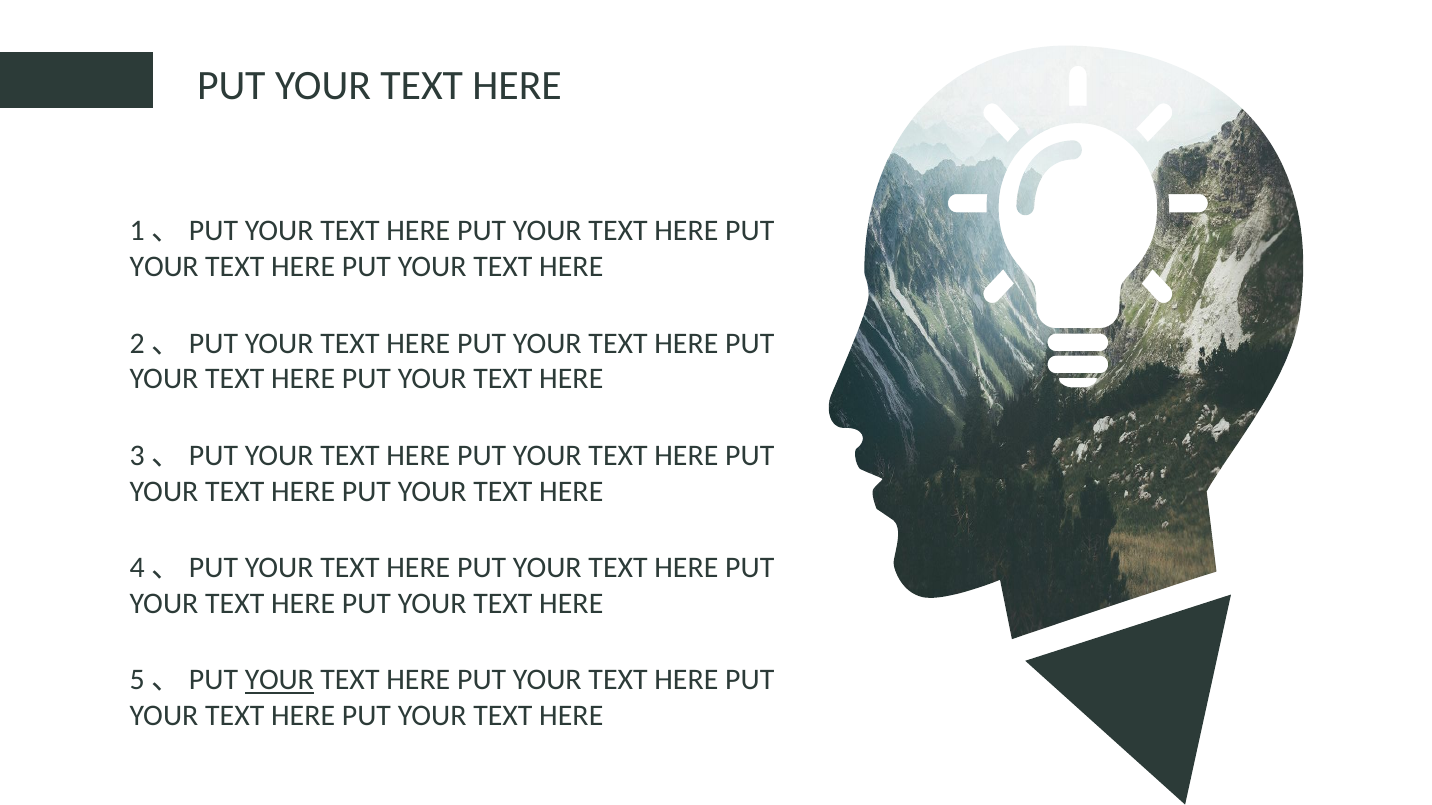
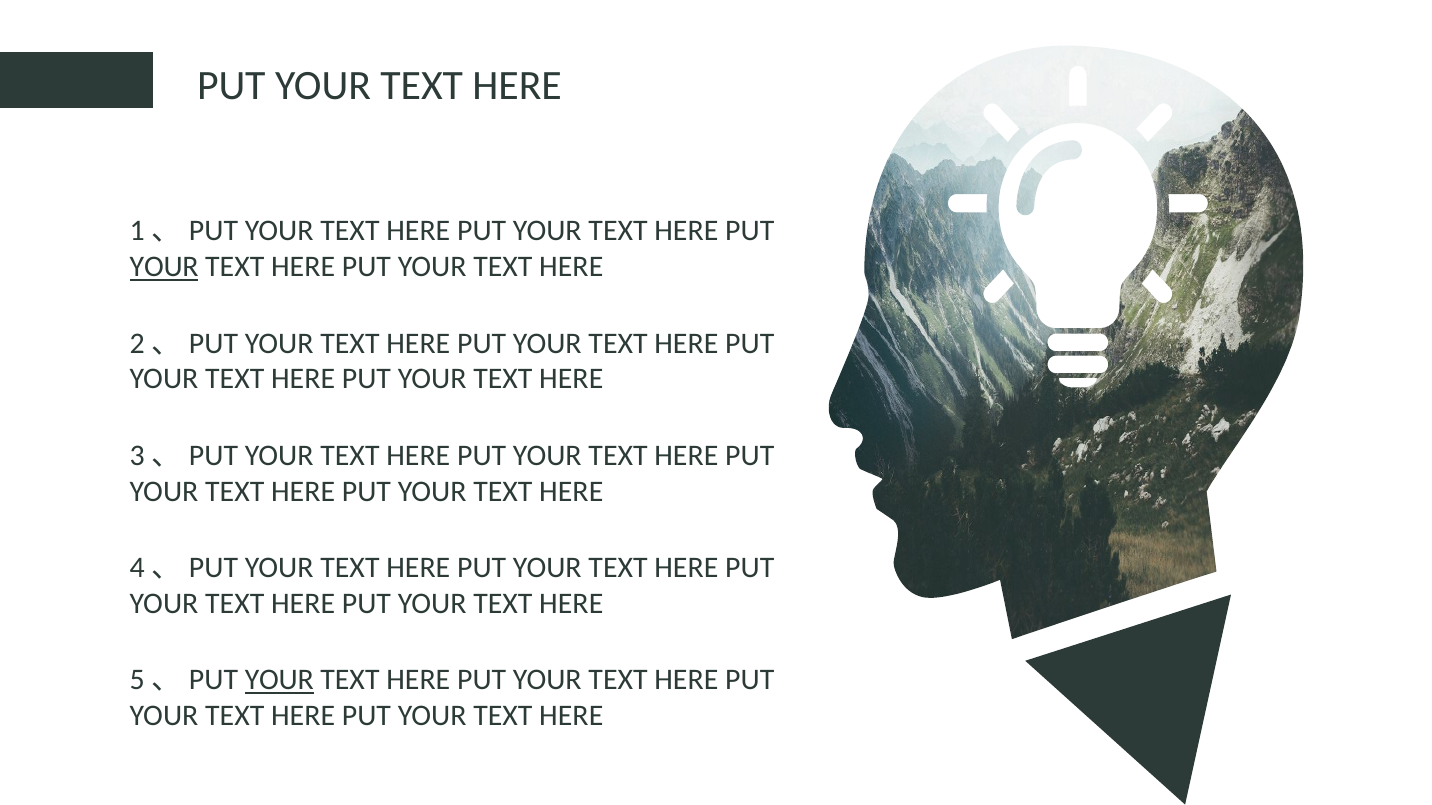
YOUR at (164, 267) underline: none -> present
